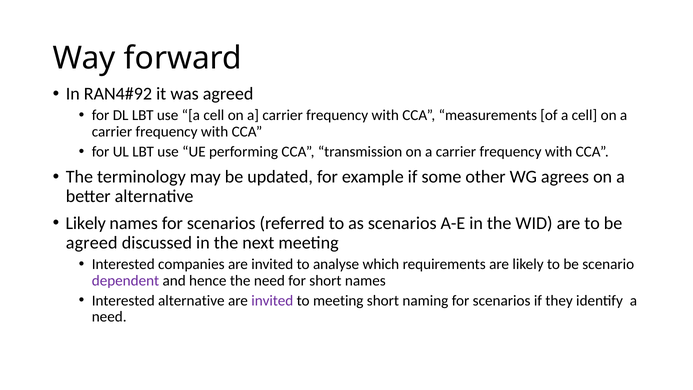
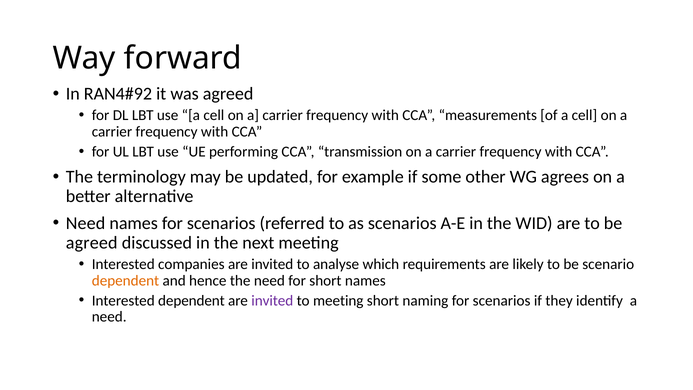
Likely at (86, 223): Likely -> Need
dependent at (125, 280) colour: purple -> orange
Interested alternative: alternative -> dependent
